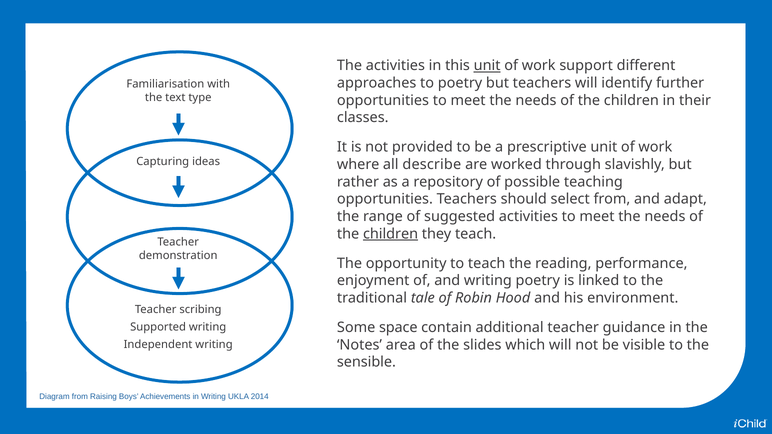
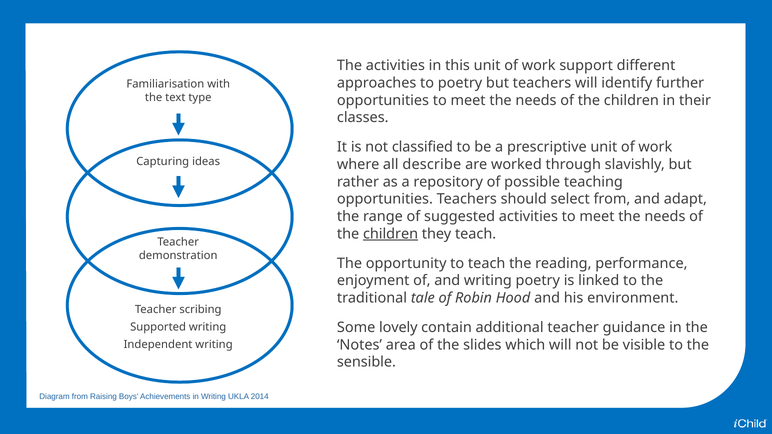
unit at (487, 66) underline: present -> none
provided: provided -> classified
space: space -> lovely
